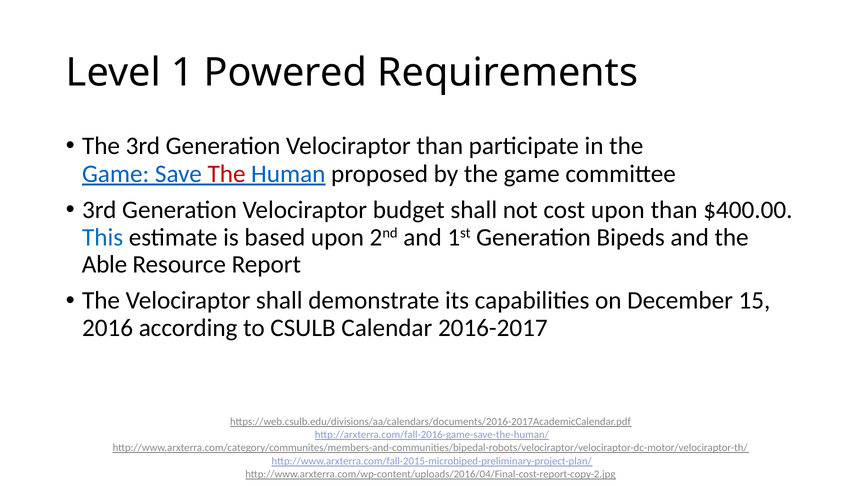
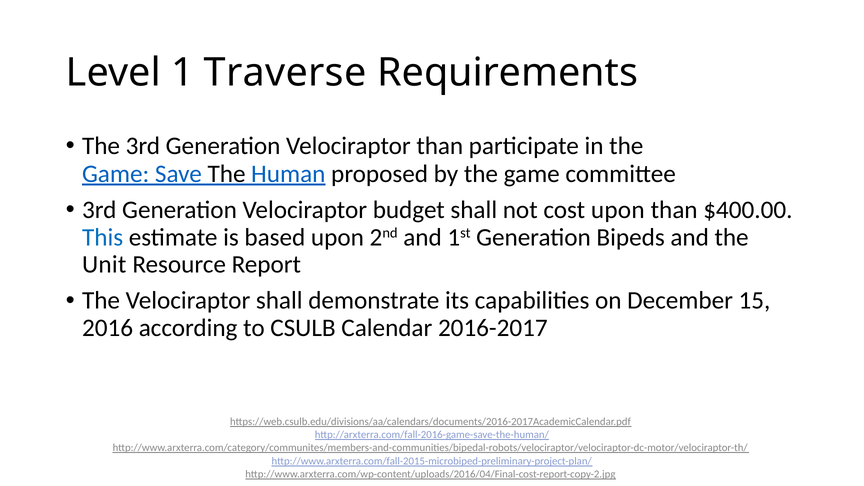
Powered: Powered -> Traverse
The at (227, 174) colour: red -> black
Able: Able -> Unit
